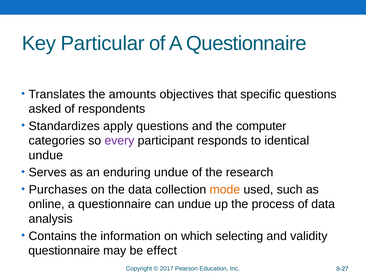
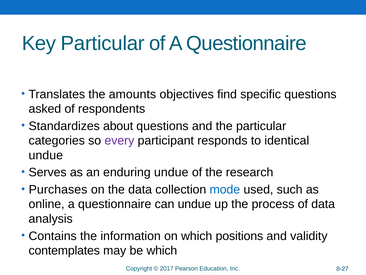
that: that -> find
apply: apply -> about
the computer: computer -> particular
mode colour: orange -> blue
selecting: selecting -> positions
questionnaire at (64, 250): questionnaire -> contemplates
be effect: effect -> which
